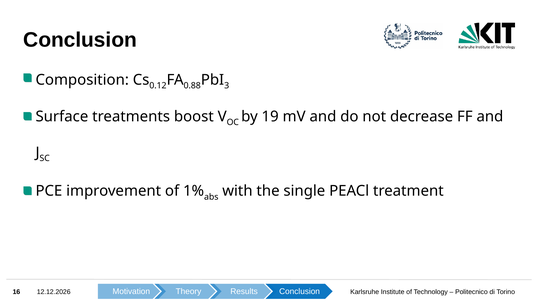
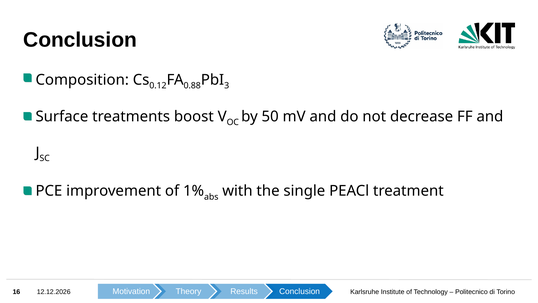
19: 19 -> 50
